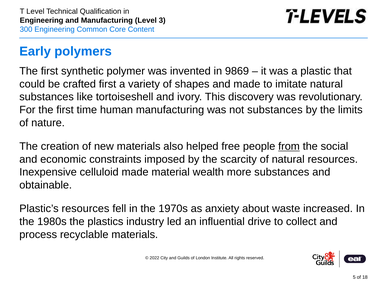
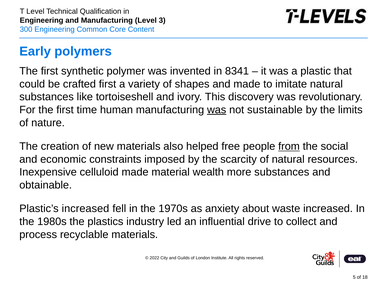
9869: 9869 -> 8341
was at (217, 110) underline: none -> present
not substances: substances -> sustainable
Plastic’s resources: resources -> increased
